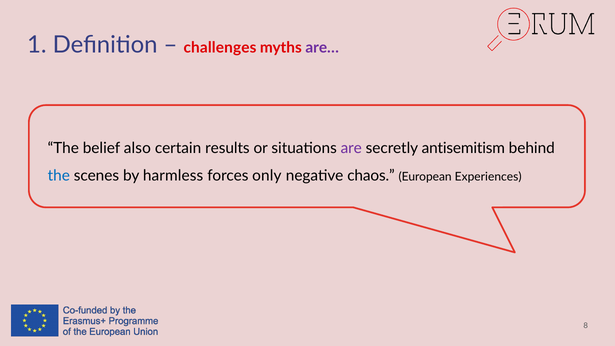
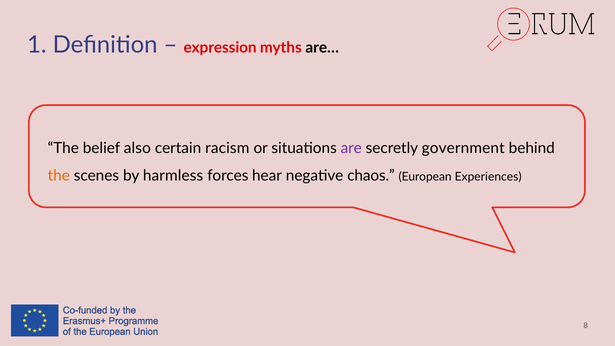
challenges: challenges -> expression
are… colour: purple -> black
results: results -> racism
antisemitism: antisemitism -> government
the at (59, 176) colour: blue -> orange
only: only -> hear
